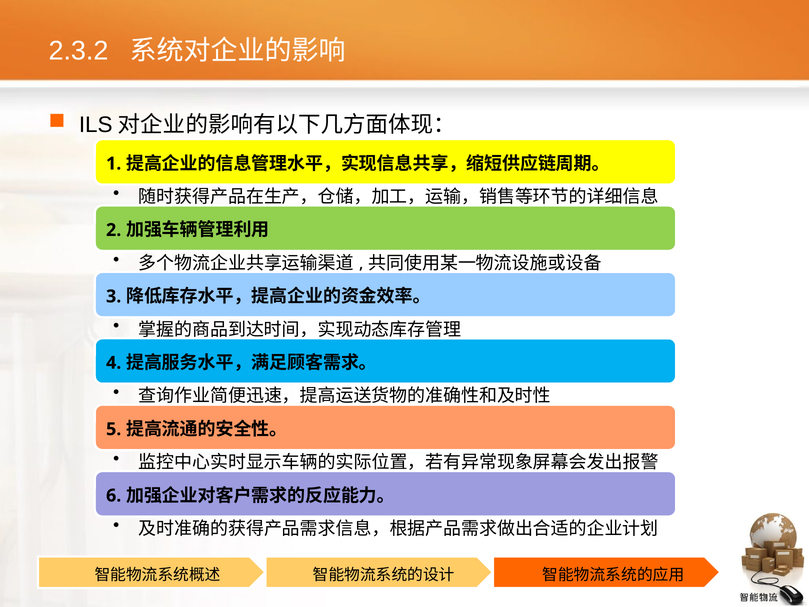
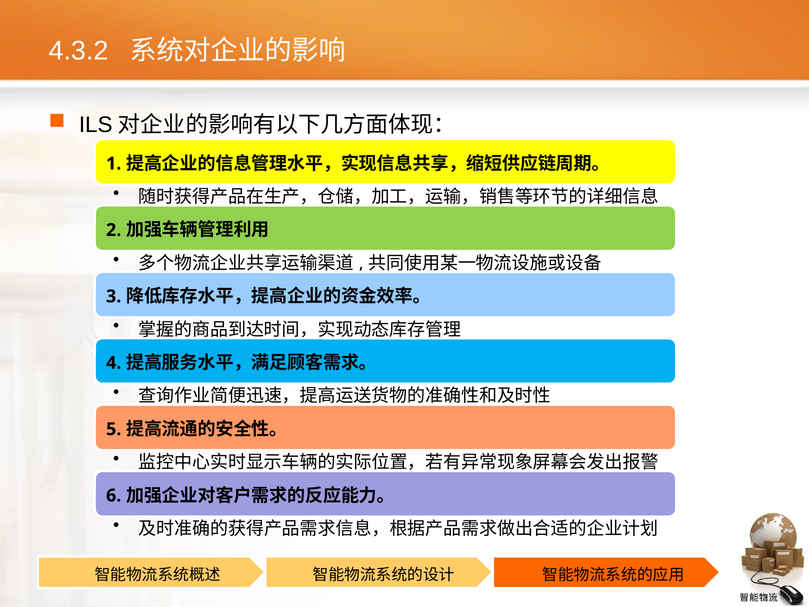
2.3.2: 2.3.2 -> 4.3.2
